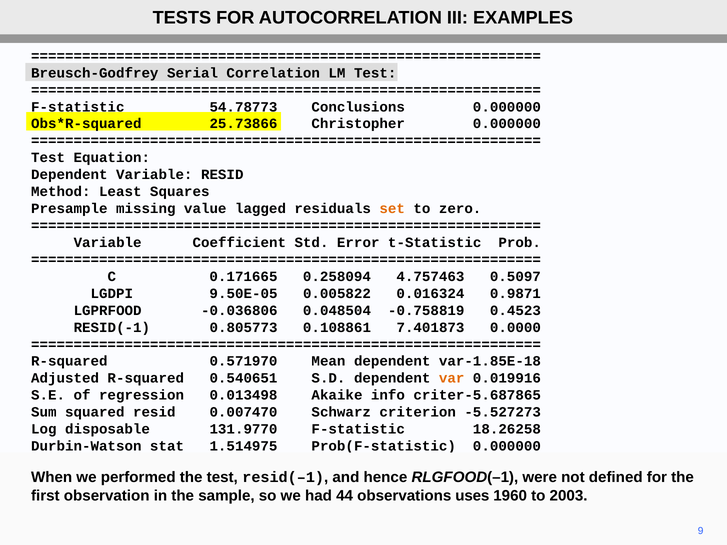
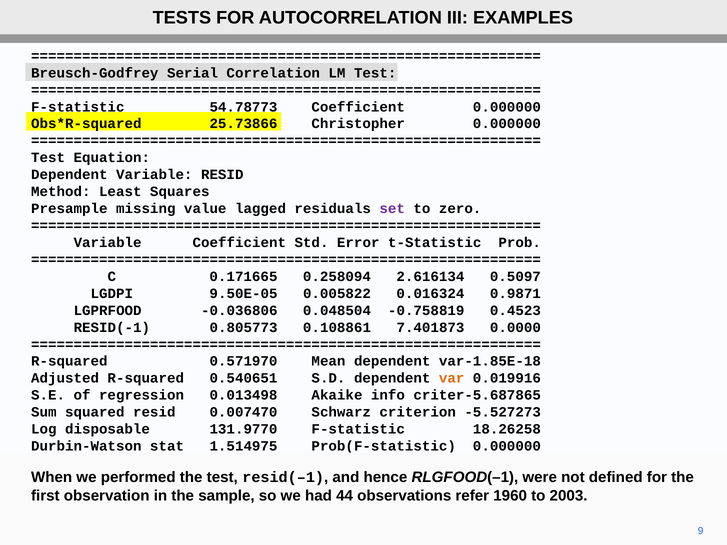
54.78773 Conclusions: Conclusions -> Coefficient
set colour: orange -> purple
4.757463: 4.757463 -> 2.616134
uses: uses -> refer
